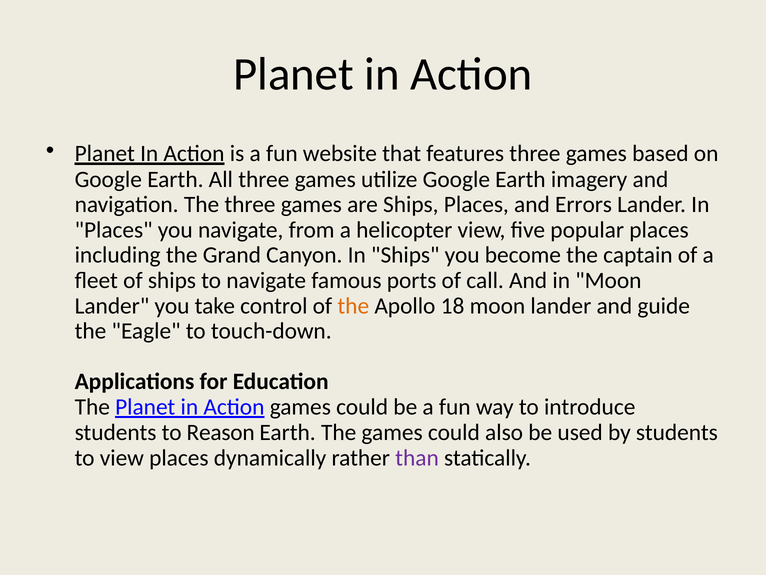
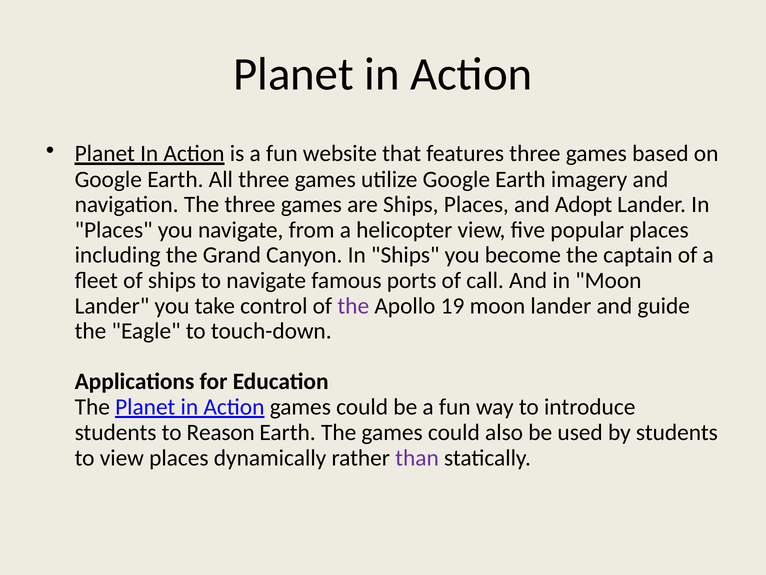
Errors: Errors -> Adopt
the at (353, 306) colour: orange -> purple
18: 18 -> 19
